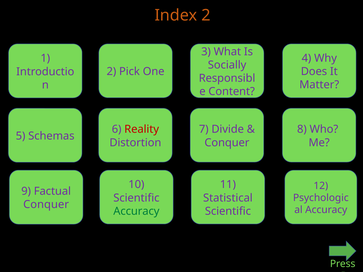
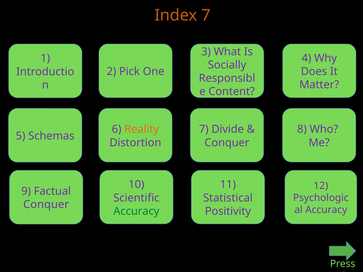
Index 2: 2 -> 7
Reality colour: red -> orange
Scientific at (228, 211): Scientific -> Positivity
